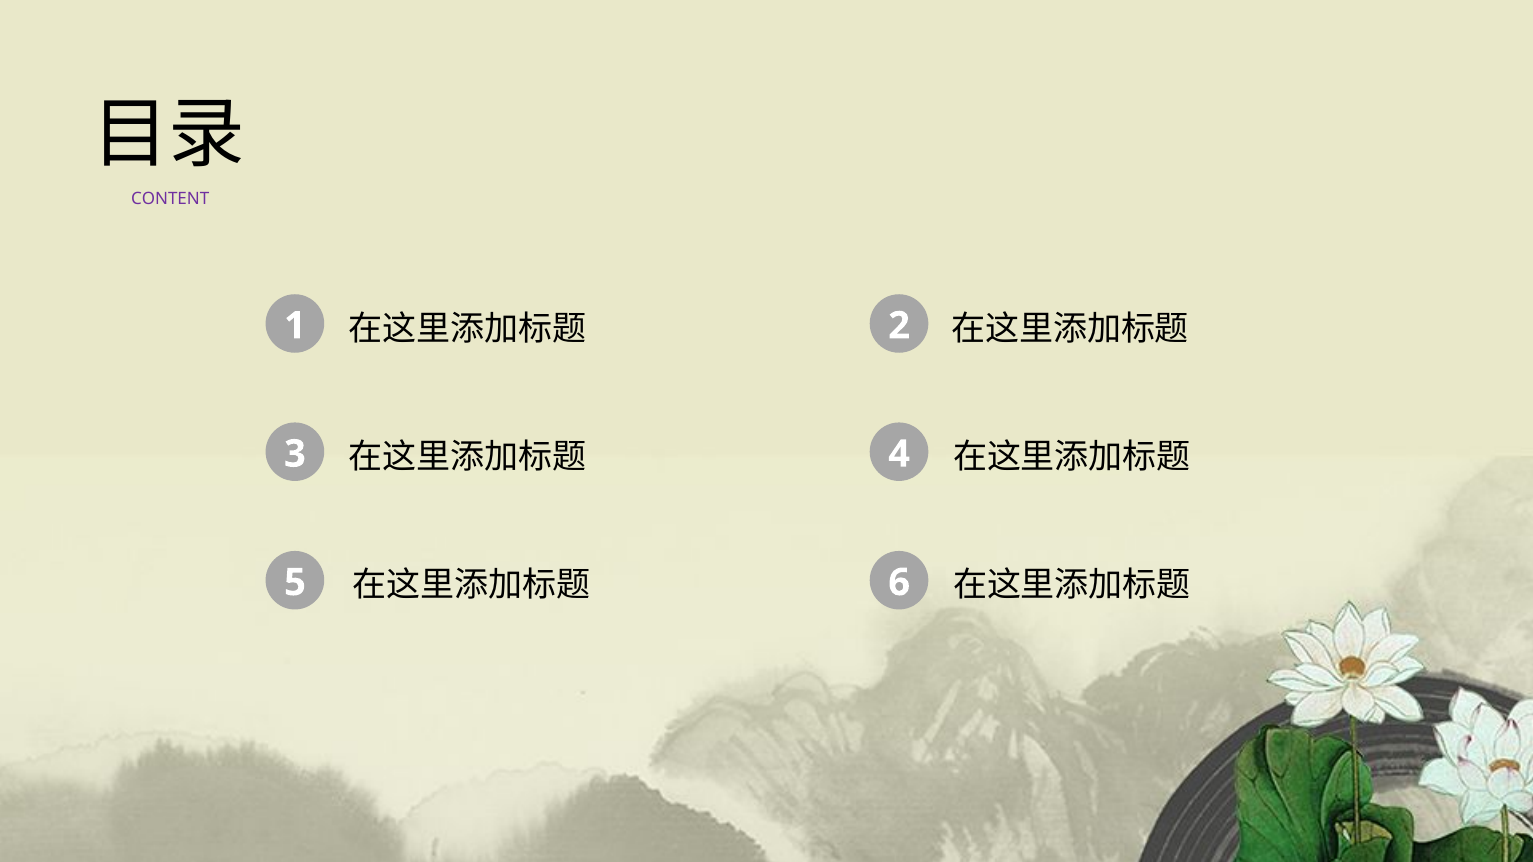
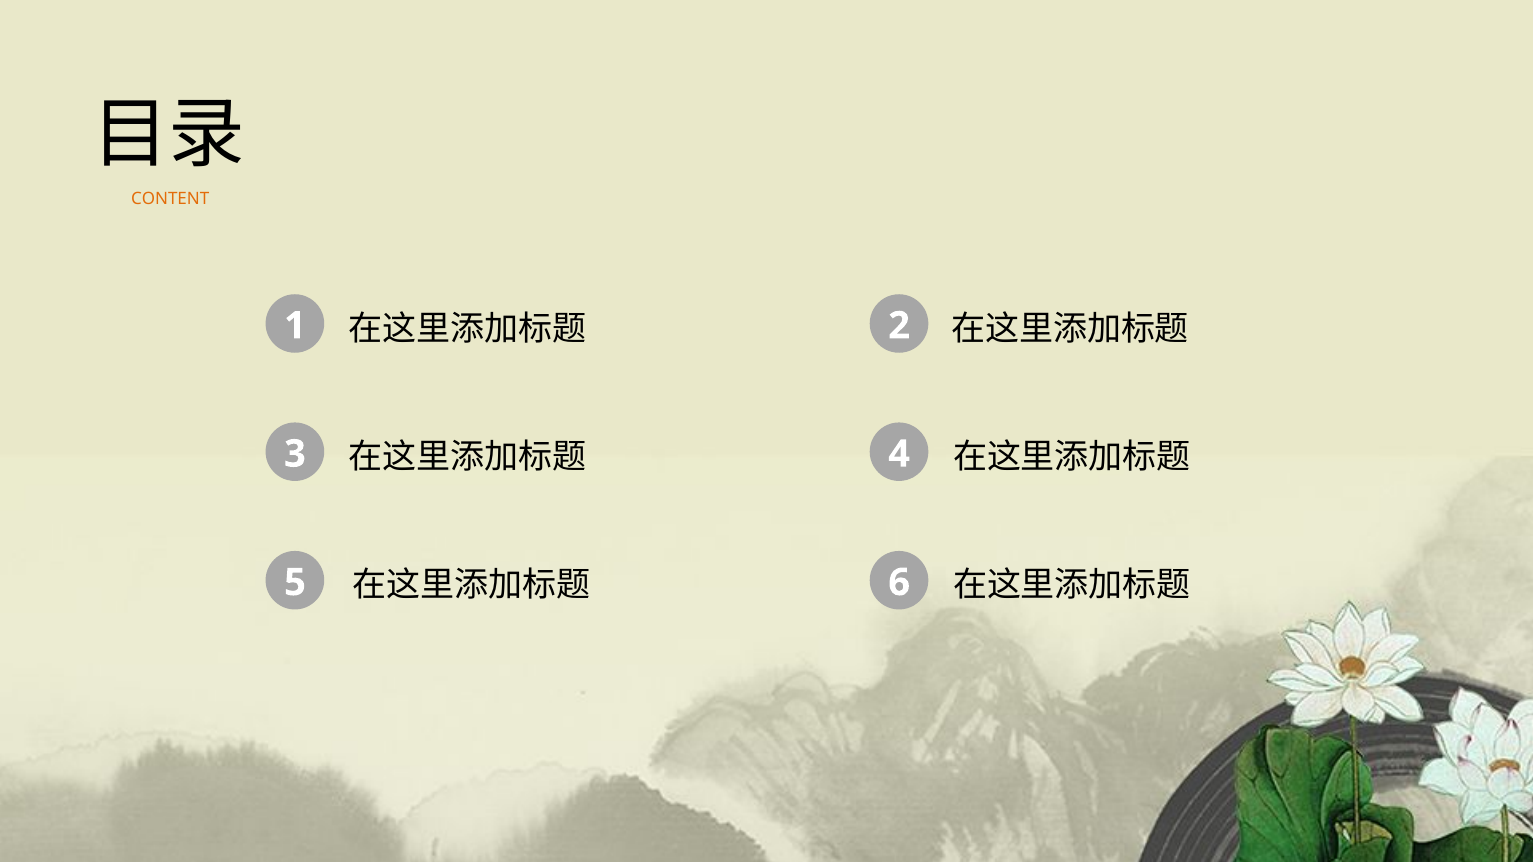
CONTENT colour: purple -> orange
